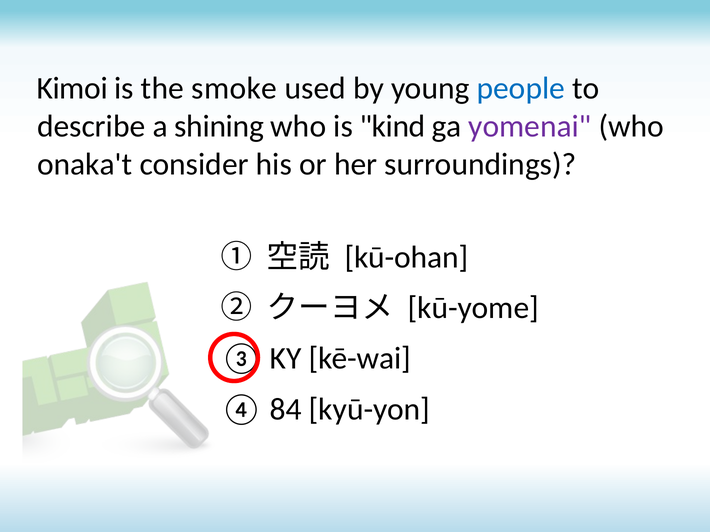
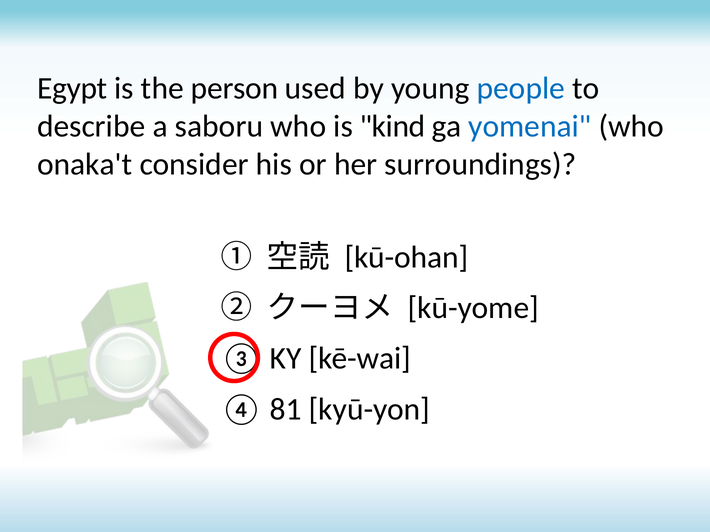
Kimoi: Kimoi -> Egypt
smoke: smoke -> person
shining: shining -> saboru
yomenai colour: purple -> blue
84: 84 -> 81
